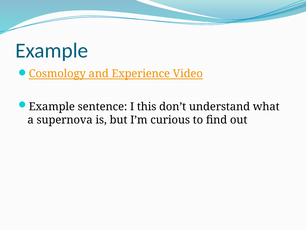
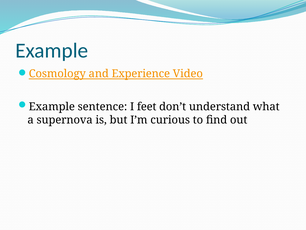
this: this -> feet
